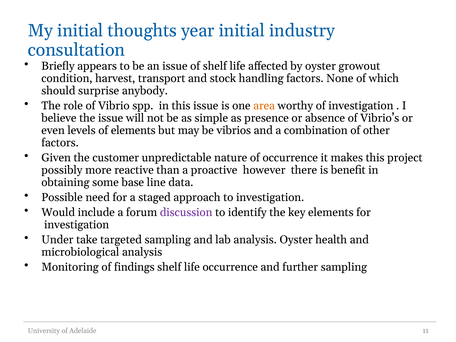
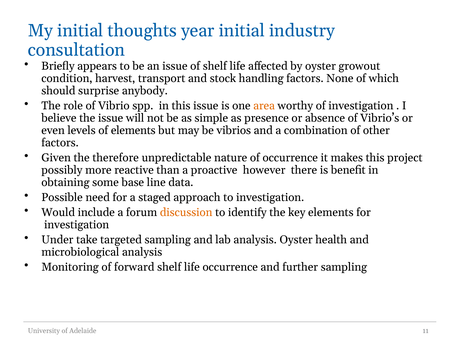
customer: customer -> therefore
discussion colour: purple -> orange
findings: findings -> forward
